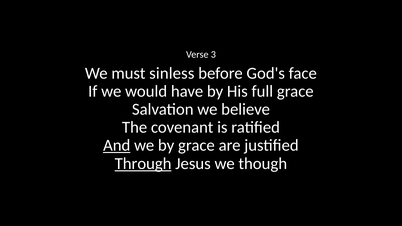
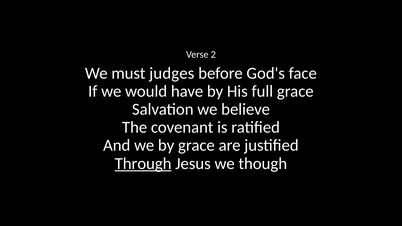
3: 3 -> 2
sinless: sinless -> judges
And underline: present -> none
